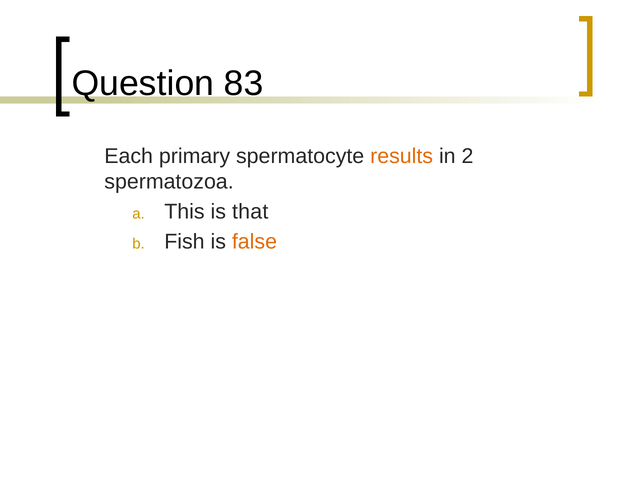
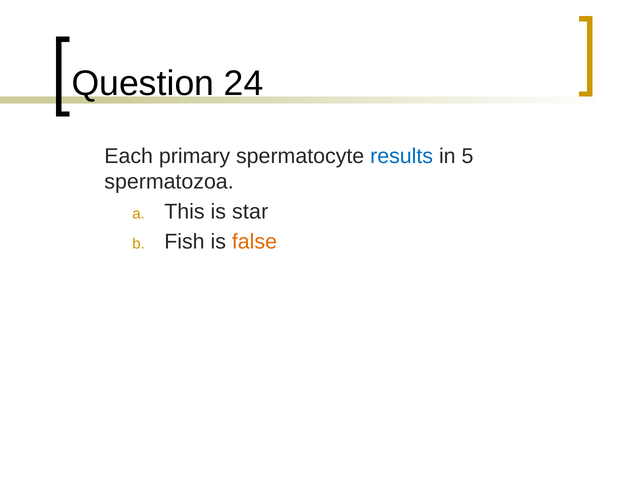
83: 83 -> 24
results colour: orange -> blue
2: 2 -> 5
that: that -> star
